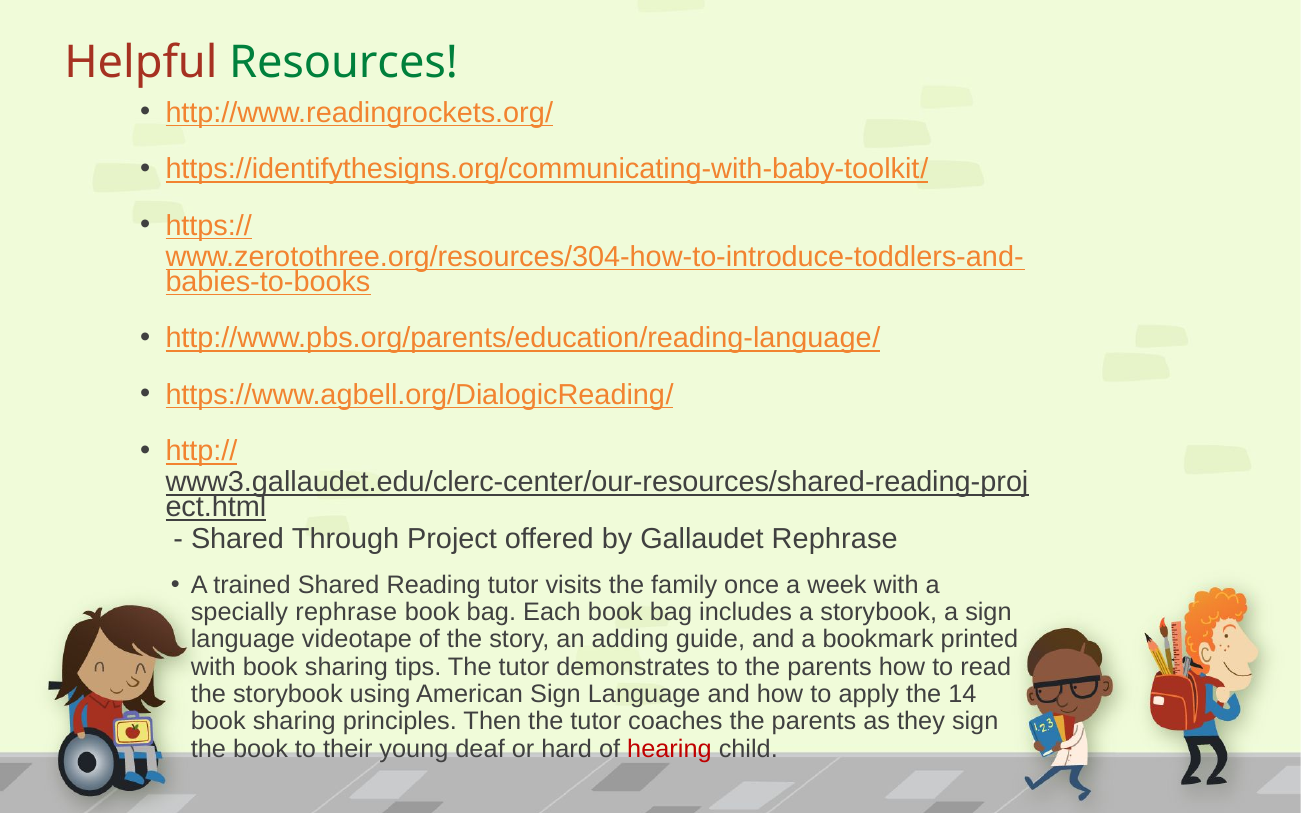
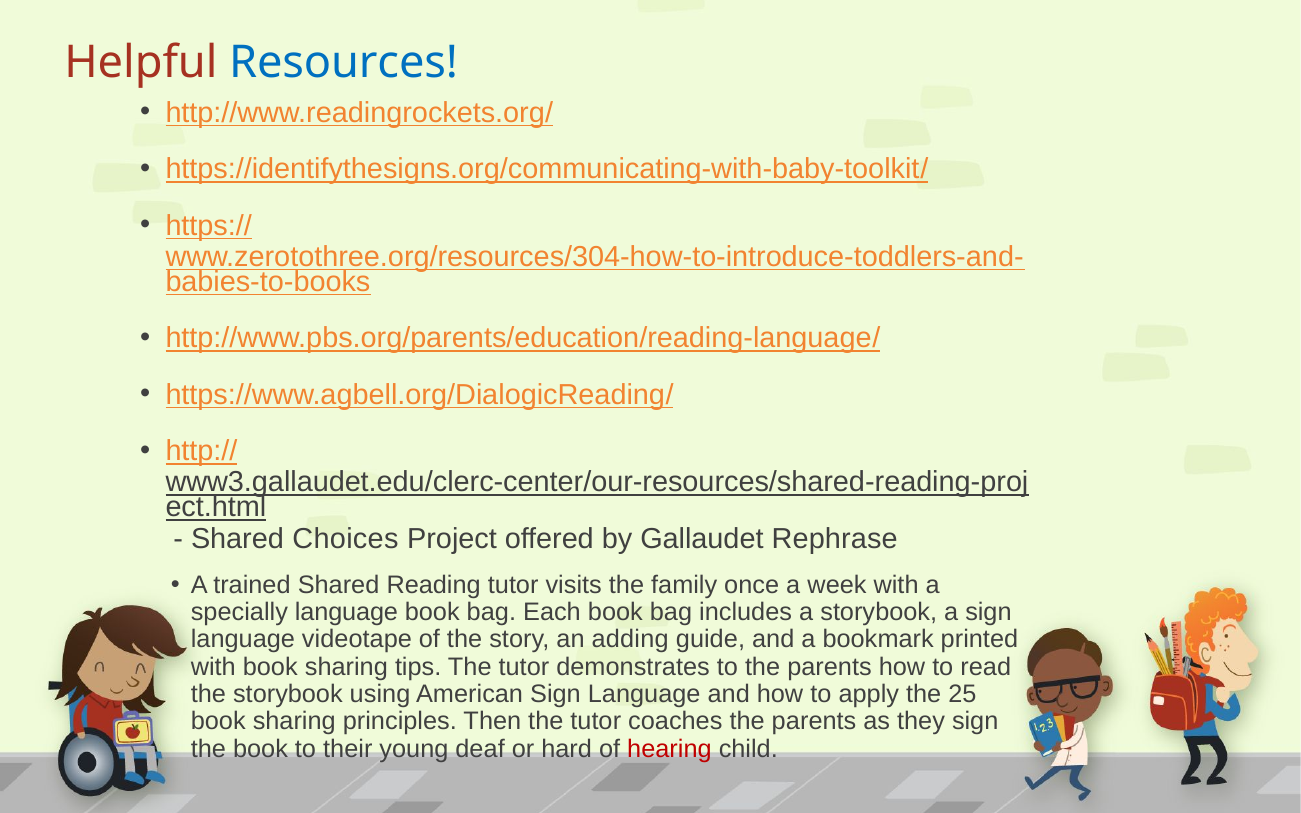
Resources colour: green -> blue
Through: Through -> Choices
specially rephrase: rephrase -> language
14: 14 -> 25
